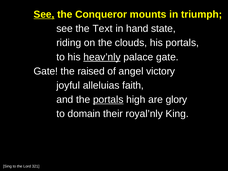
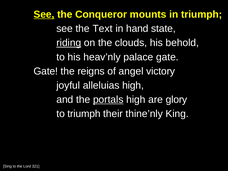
riding underline: none -> present
his portals: portals -> behold
heav’nly underline: present -> none
raised: raised -> reigns
alleluias faith: faith -> high
to domain: domain -> triumph
royal’nly: royal’nly -> thine’nly
